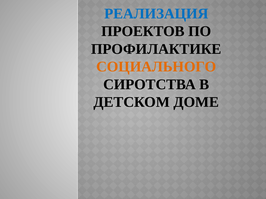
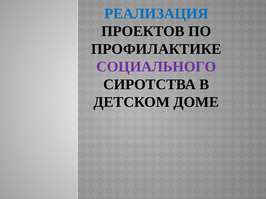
СОЦИАЛЬНОГО colour: orange -> purple
